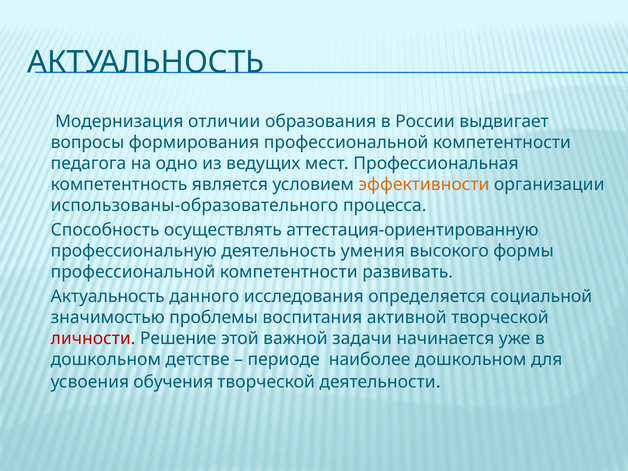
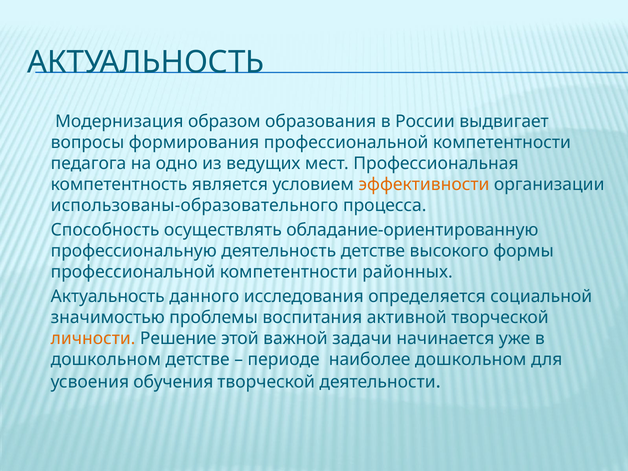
отличии: отличии -> образом
аттестация-ориентированную: аттестация-ориентированную -> обладание-ориентированную
деятельность умения: умения -> детстве
развивать: развивать -> районных
личности colour: red -> orange
